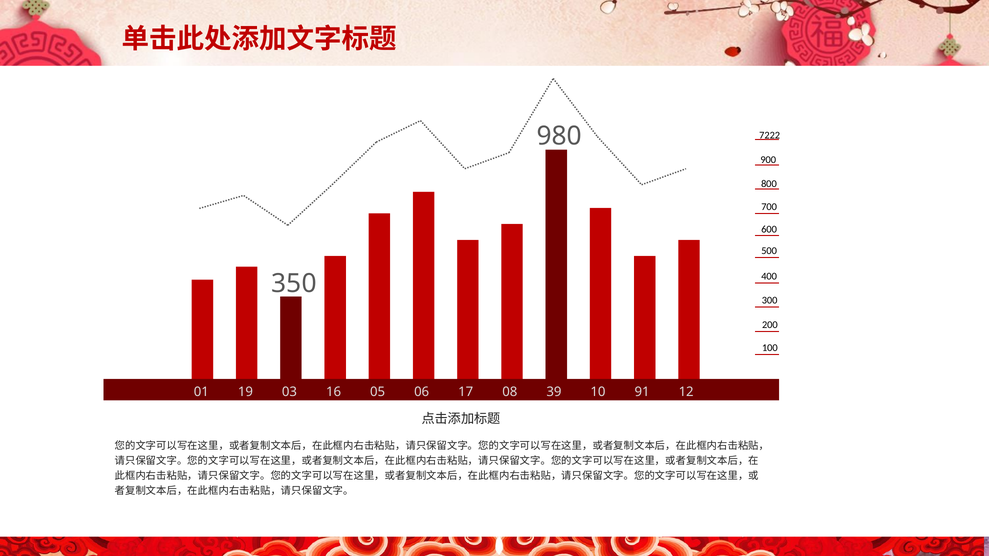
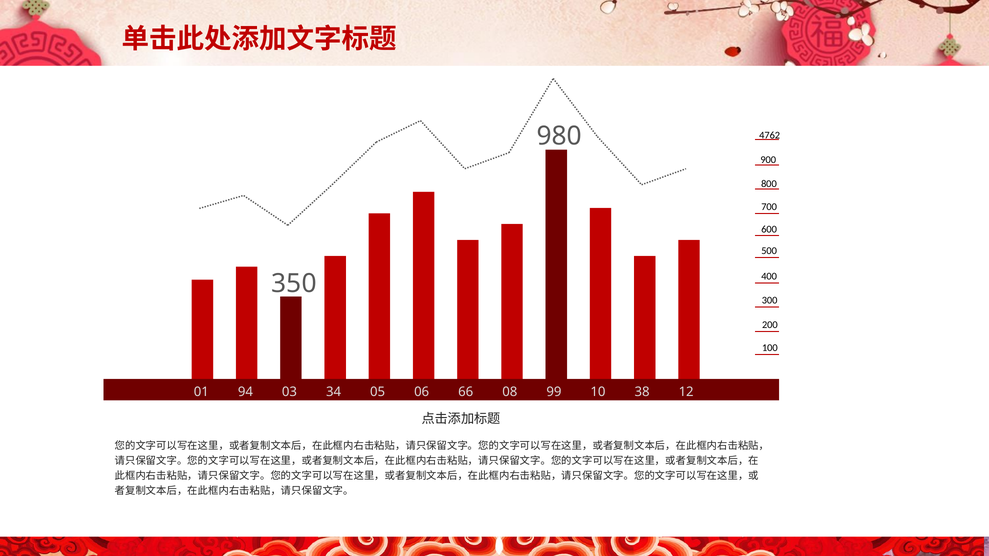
7222: 7222 -> 4762
19: 19 -> 94
16: 16 -> 34
17: 17 -> 66
39: 39 -> 99
91: 91 -> 38
